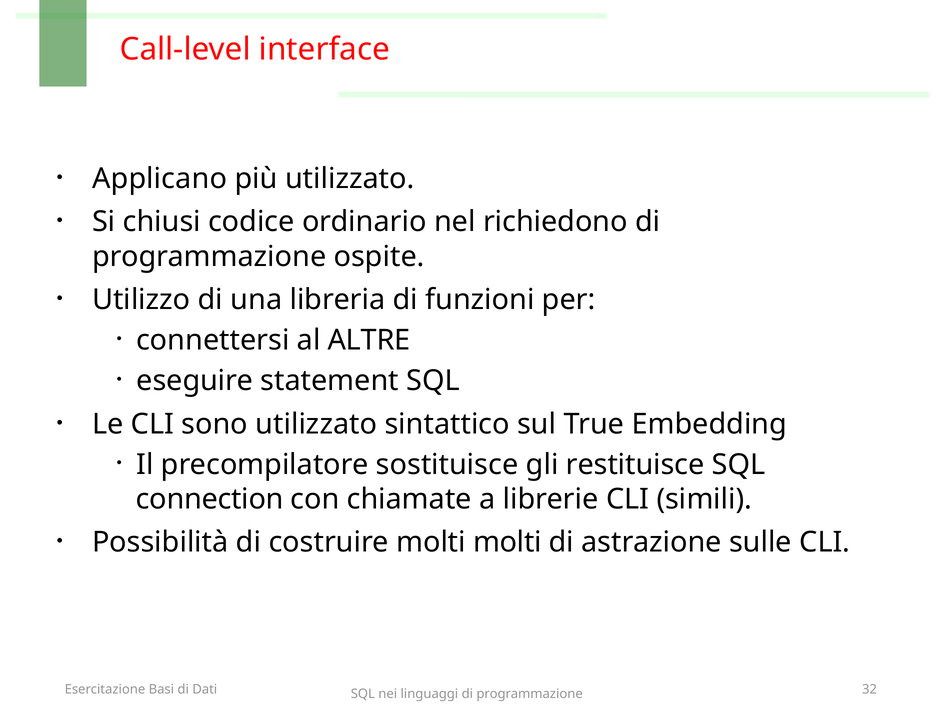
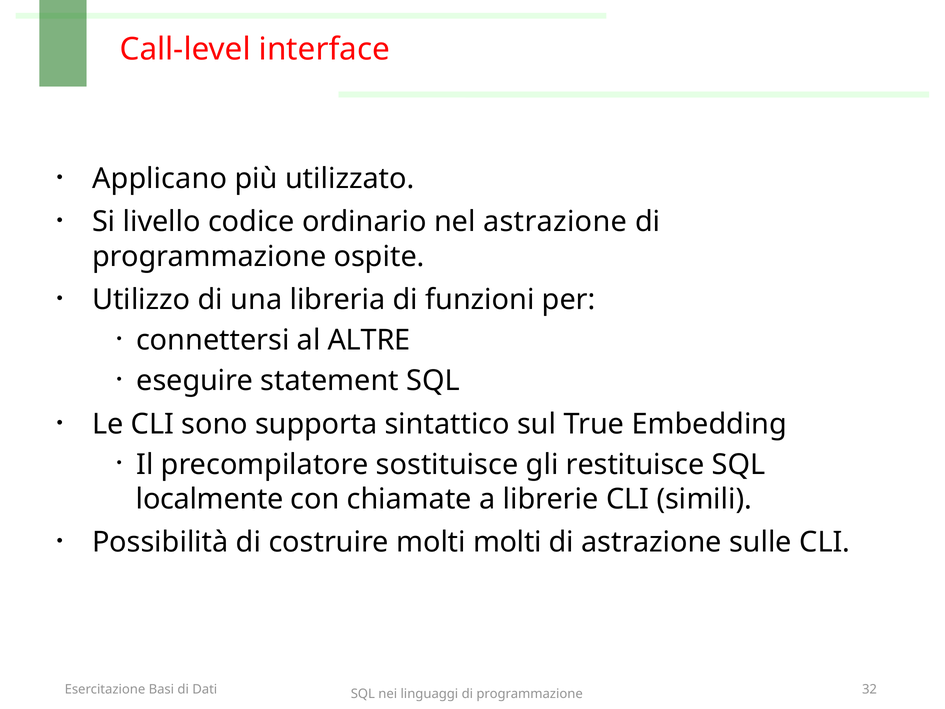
chiusi: chiusi -> livello
nel richiedono: richiedono -> astrazione
sono utilizzato: utilizzato -> supporta
connection: connection -> localmente
